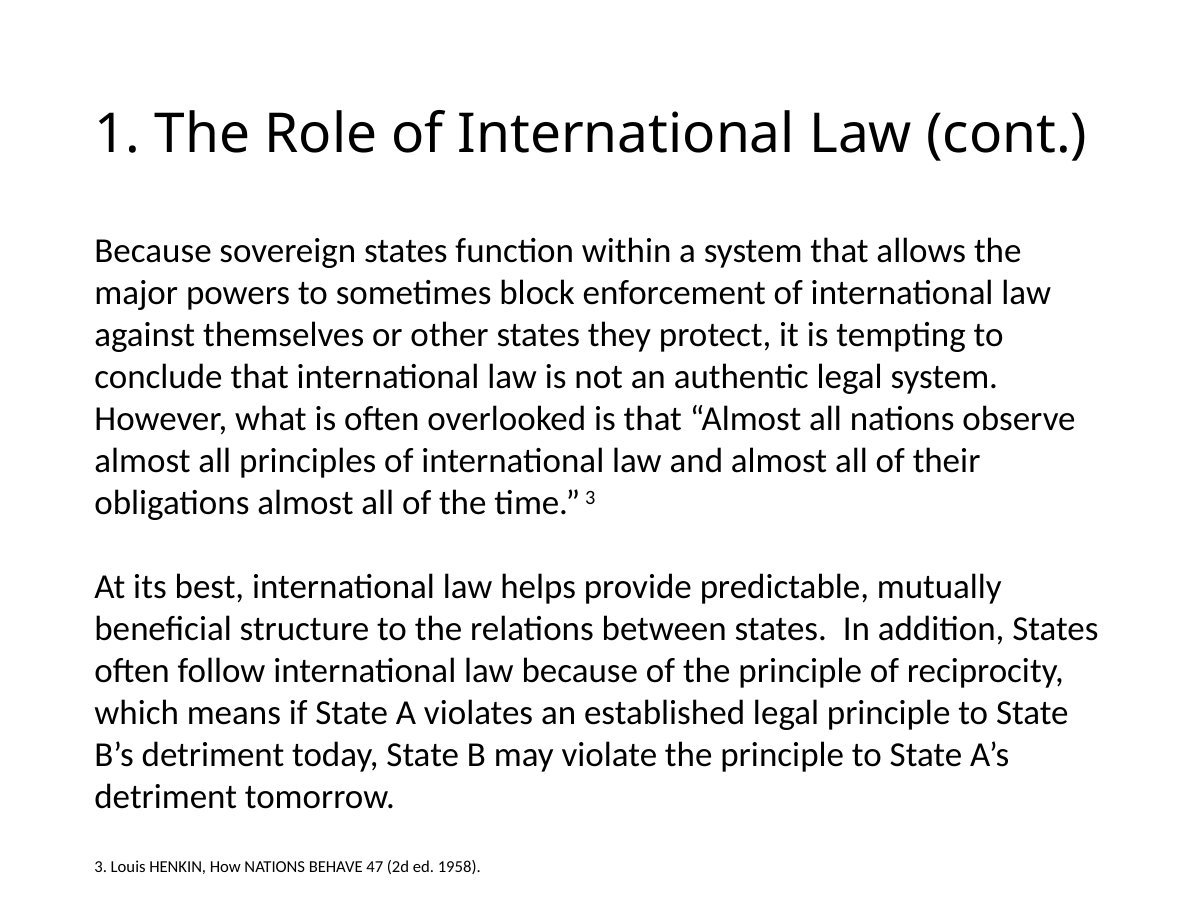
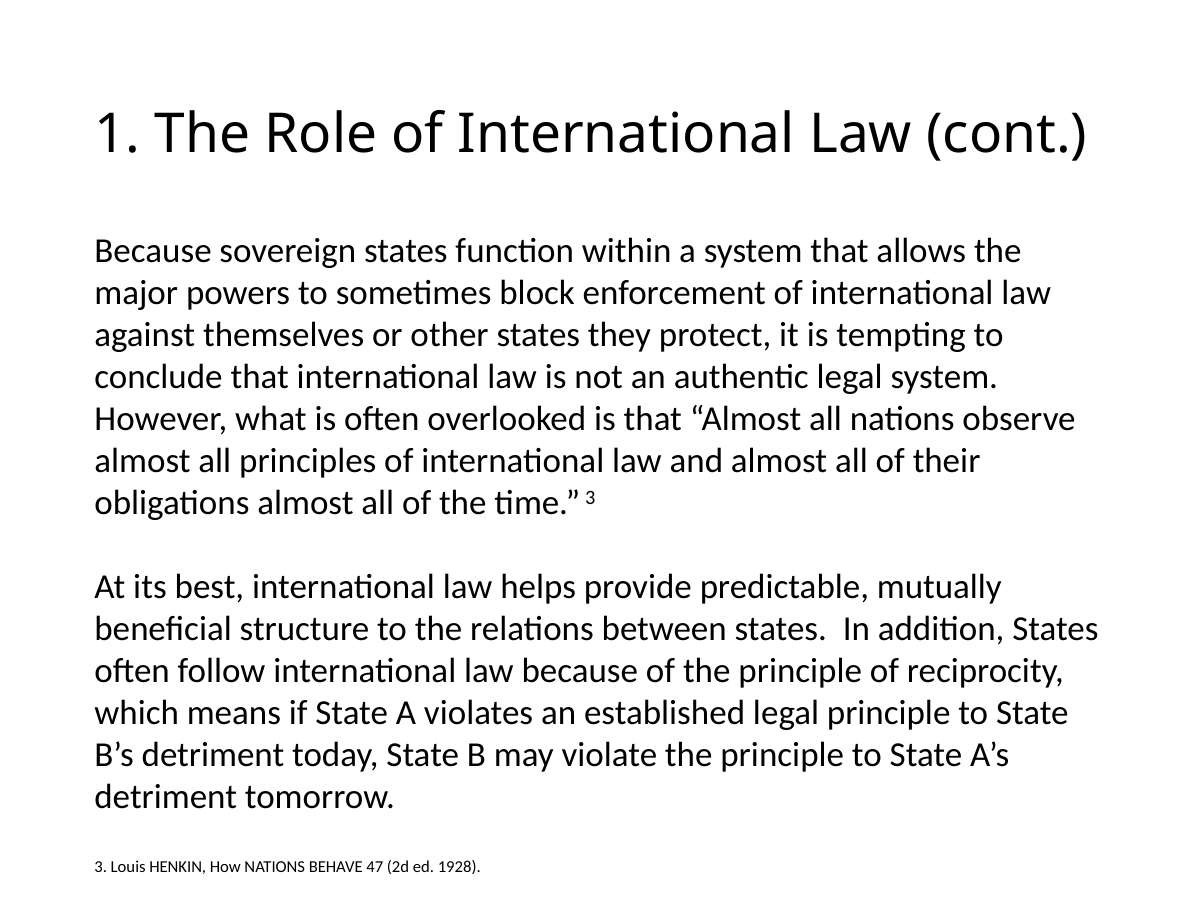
1958: 1958 -> 1928
